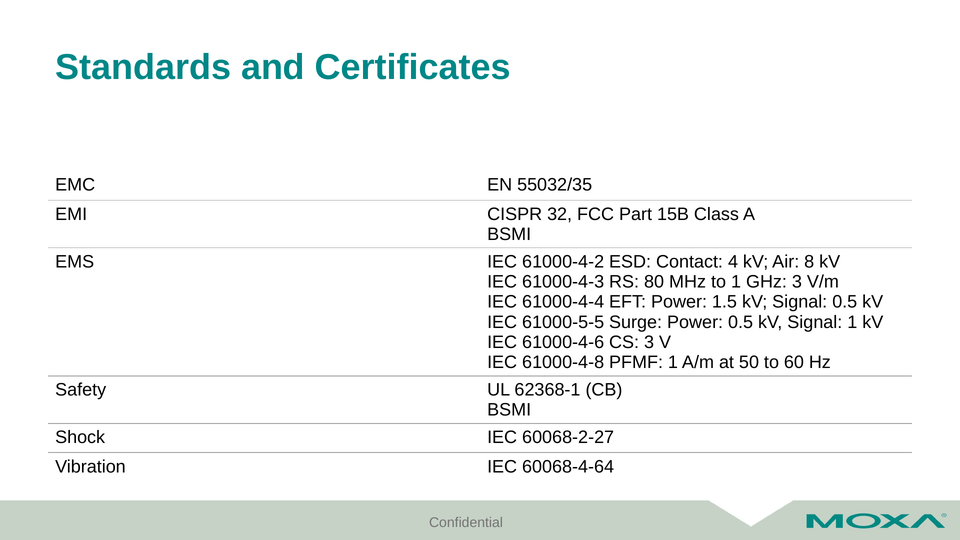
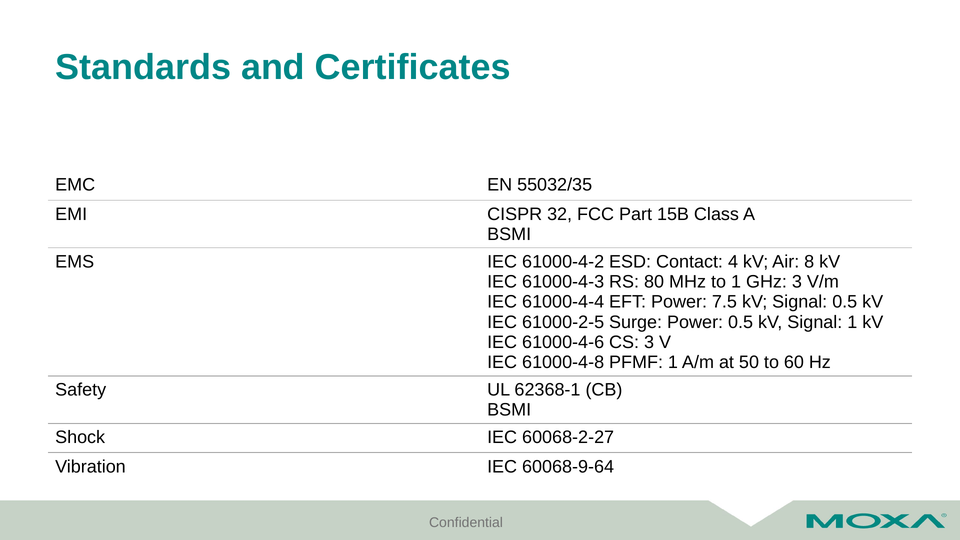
1.5: 1.5 -> 7.5
61000-5-5: 61000-5-5 -> 61000-2-5
60068-4-64: 60068-4-64 -> 60068-9-64
